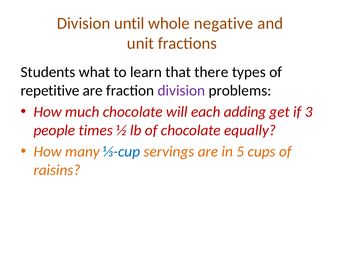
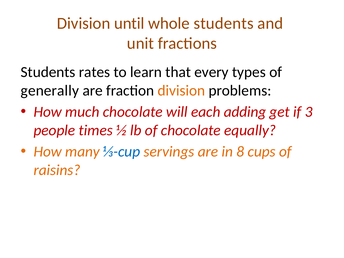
whole negative: negative -> students
what: what -> rates
there: there -> every
repetitive: repetitive -> generally
division at (181, 91) colour: purple -> orange
5: 5 -> 8
